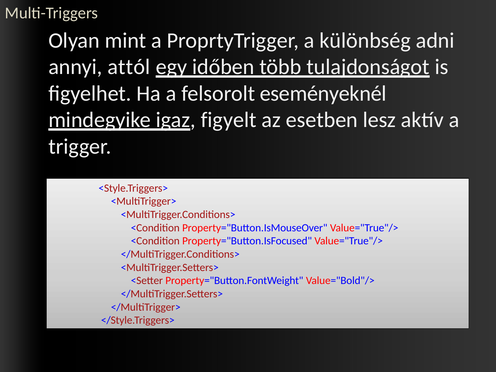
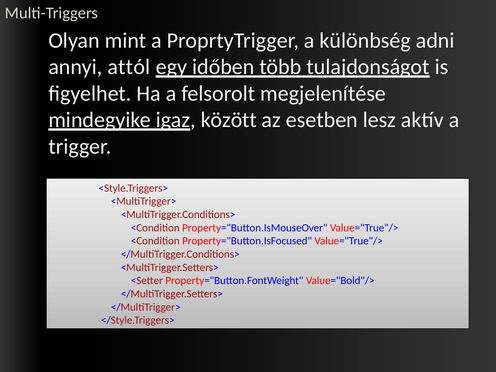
eseményeknél: eseményeknél -> megjelenítése
figyelt: figyelt -> között
